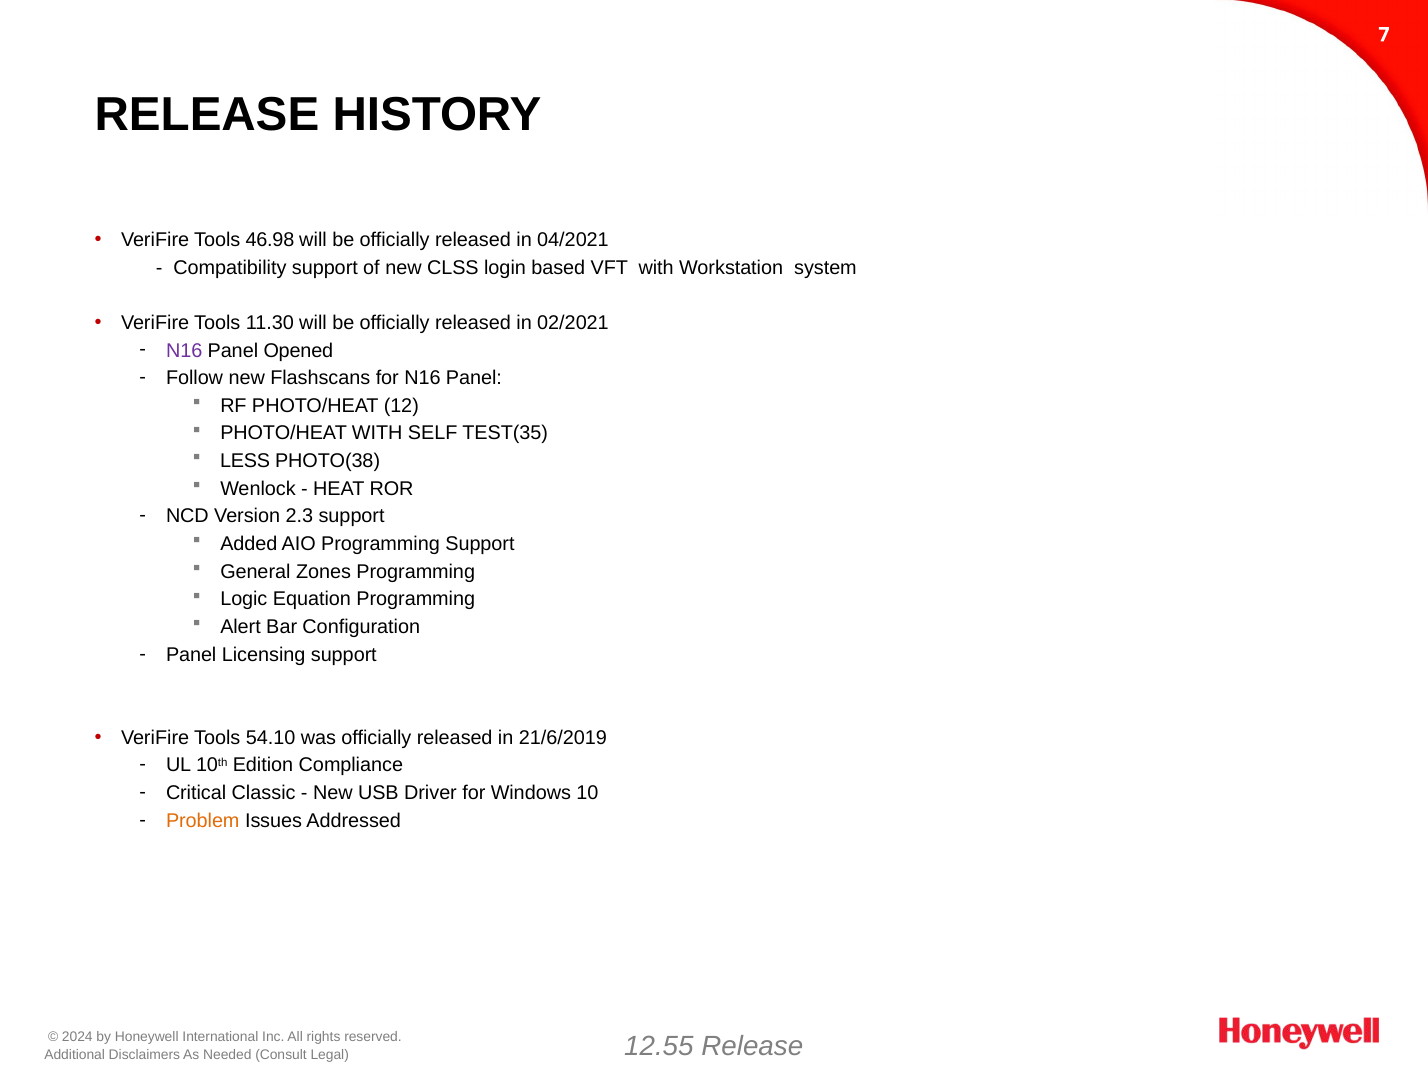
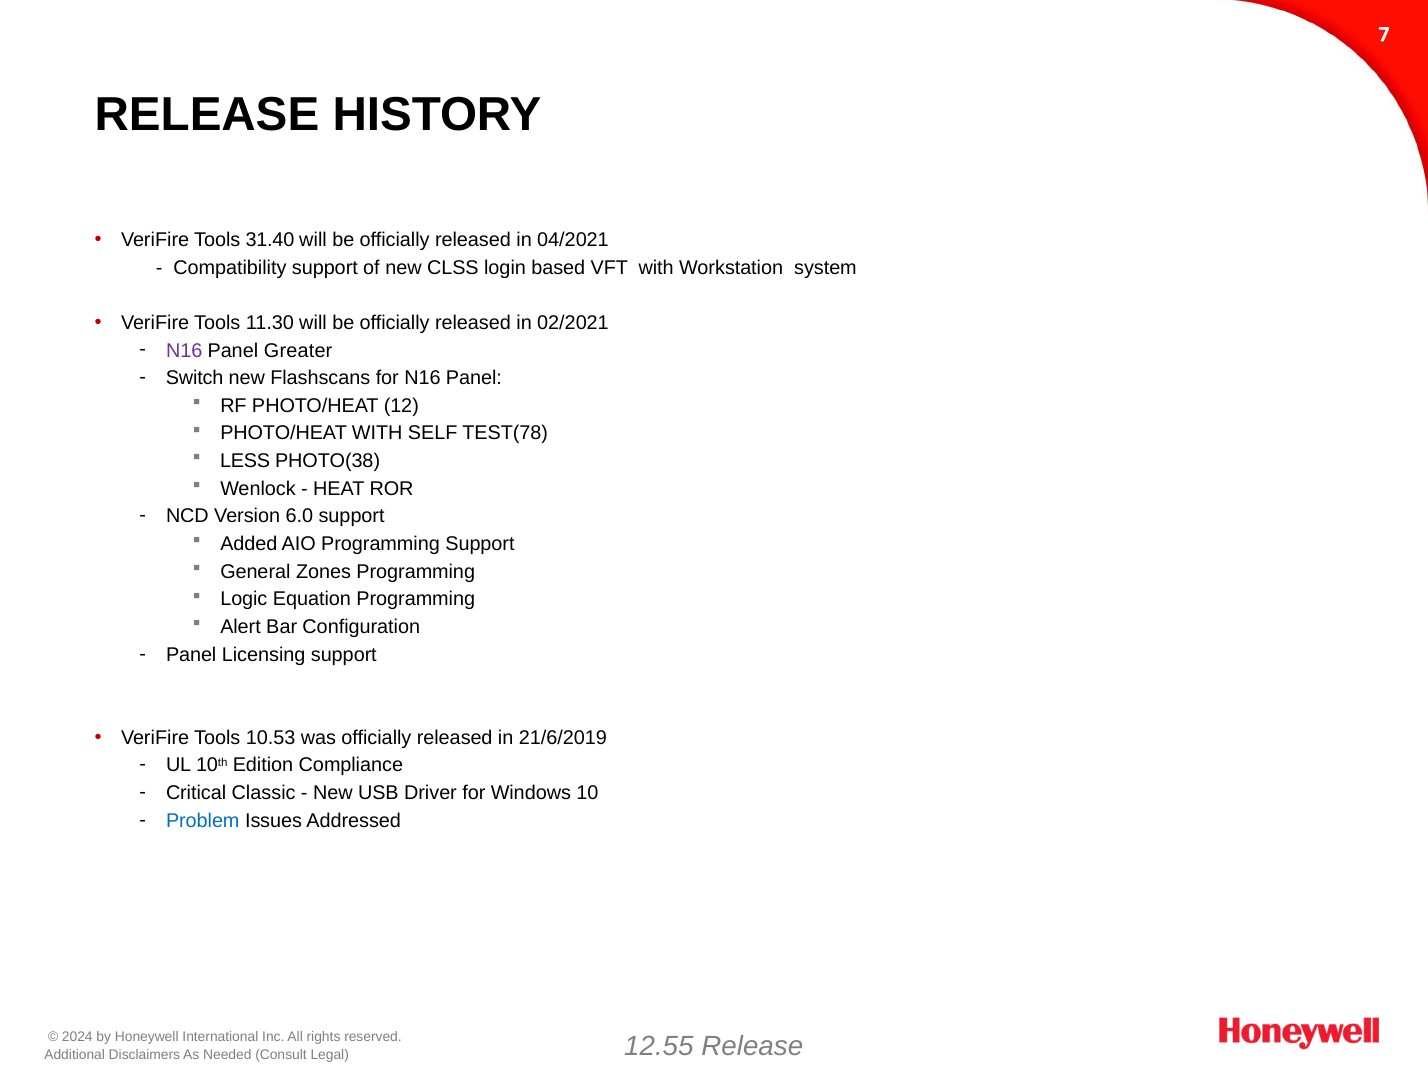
46.98: 46.98 -> 31.40
Opened: Opened -> Greater
Follow: Follow -> Switch
TEST(35: TEST(35 -> TEST(78
2.3: 2.3 -> 6.0
54.10: 54.10 -> 10.53
Problem colour: orange -> blue
